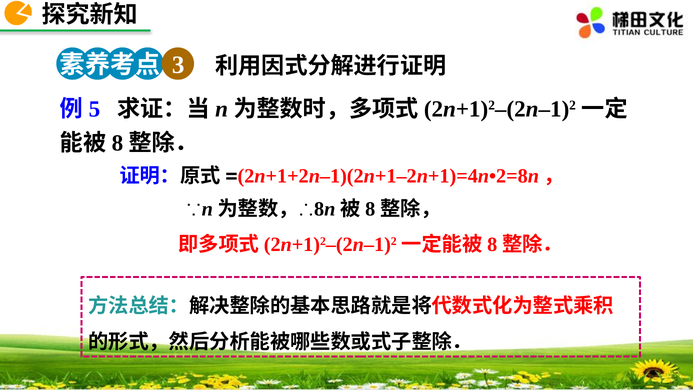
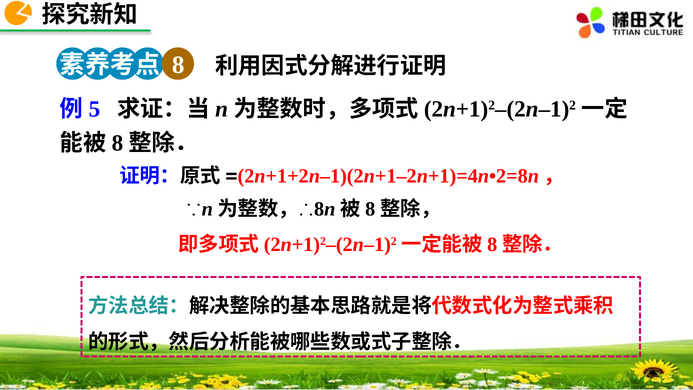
3: 3 -> 8
